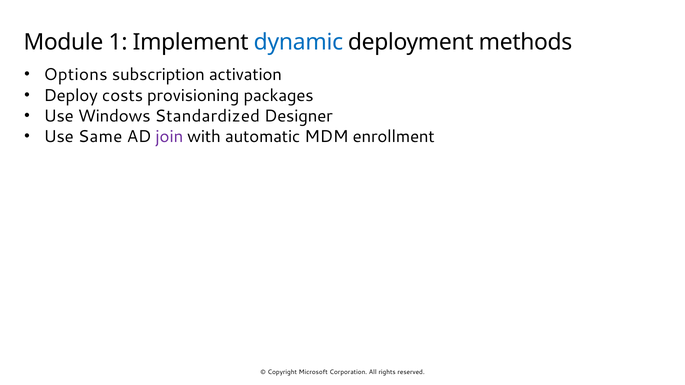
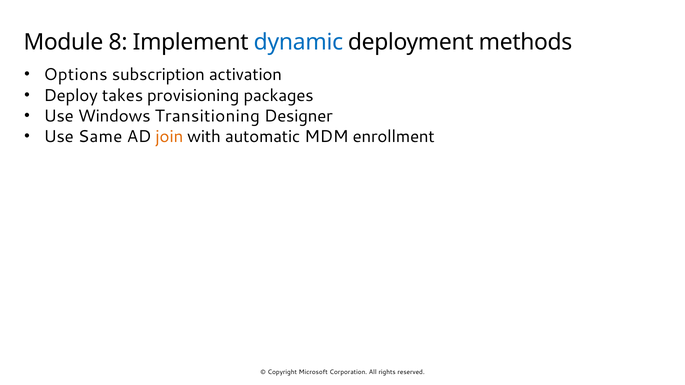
1: 1 -> 8
costs: costs -> takes
Standardized: Standardized -> Transitioning
join colour: purple -> orange
